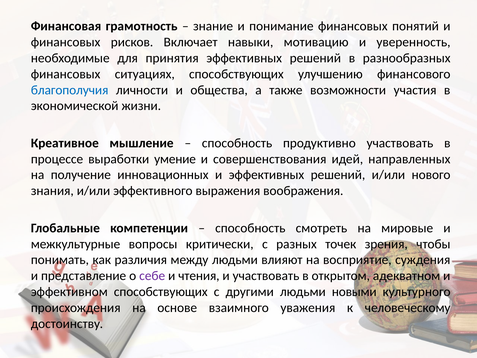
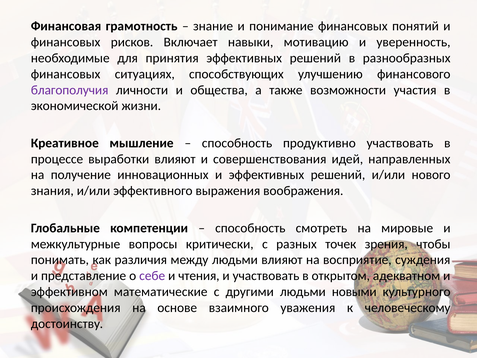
благополучия colour: blue -> purple
выработки умение: умение -> влияют
эффективном способствующих: способствующих -> математические
